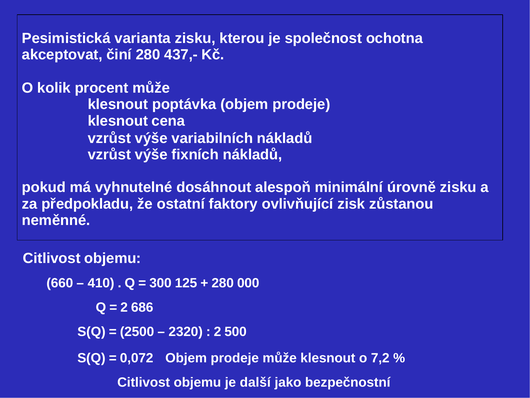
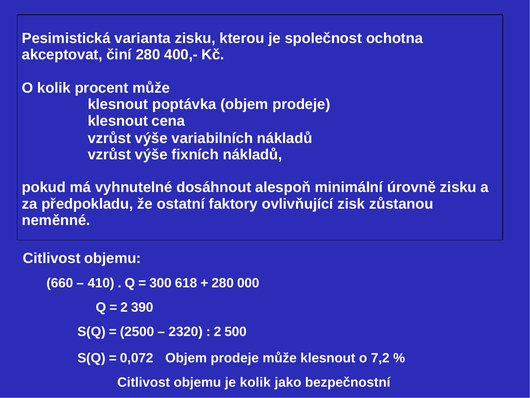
437,-: 437,- -> 400,-
125: 125 -> 618
686: 686 -> 390
je další: další -> kolik
